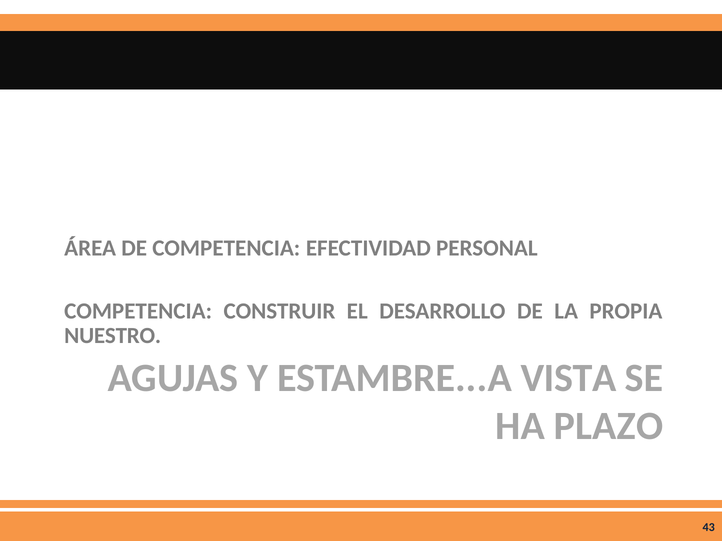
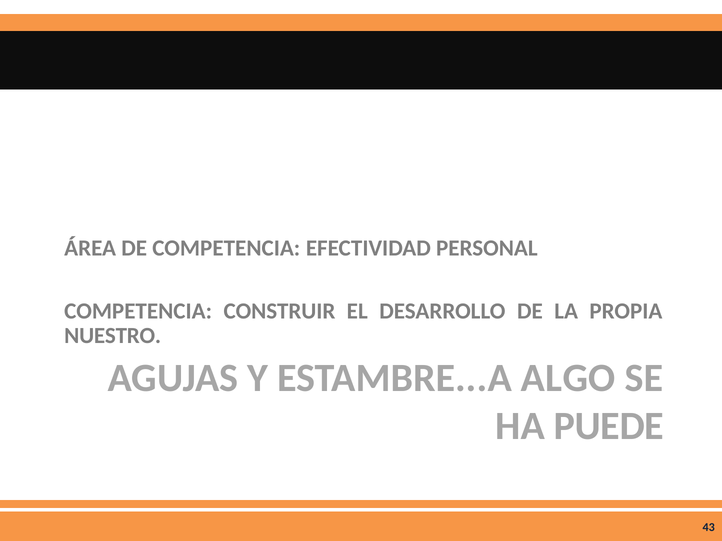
VISTA: VISTA -> ALGO
PLAZO: PLAZO -> PUEDE
